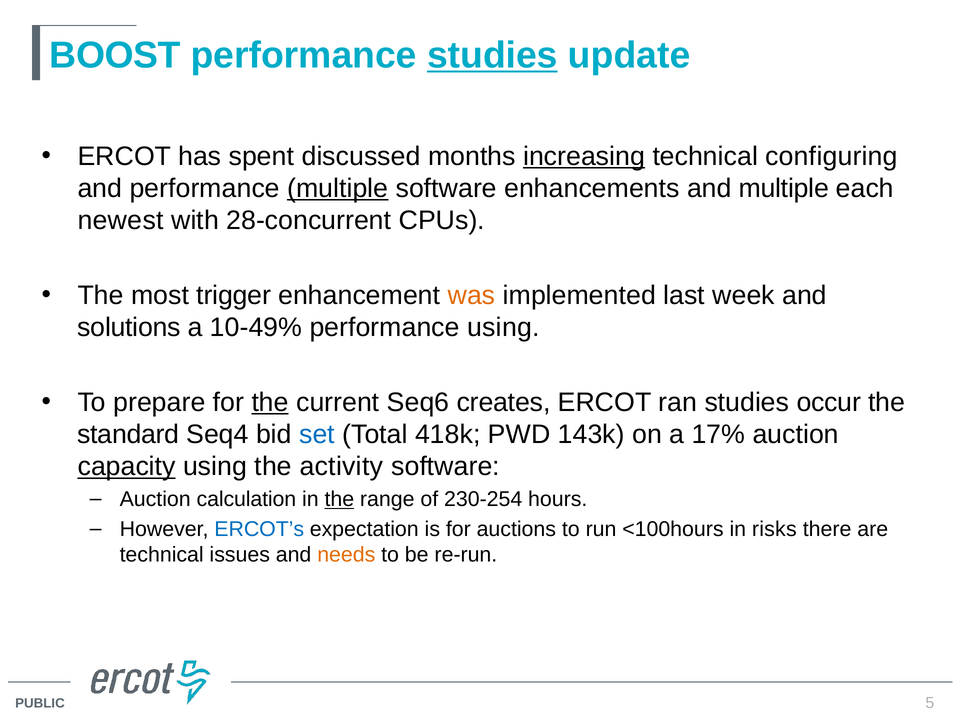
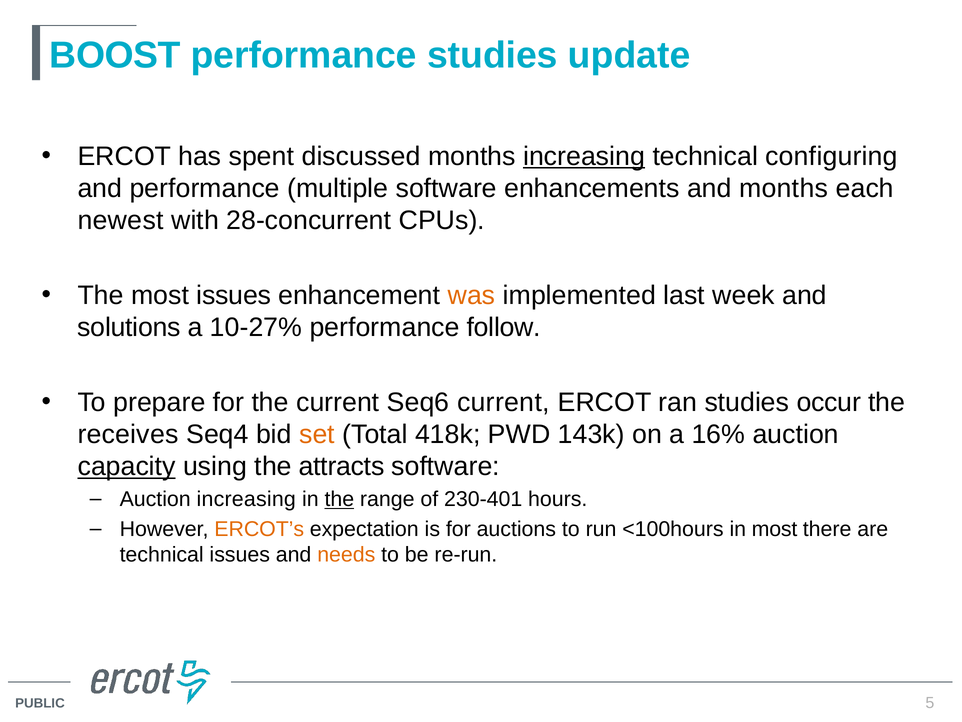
studies at (492, 55) underline: present -> none
multiple at (338, 188) underline: present -> none
and multiple: multiple -> months
most trigger: trigger -> issues
10-49%: 10-49% -> 10-27%
performance using: using -> follow
the at (270, 402) underline: present -> none
Seq6 creates: creates -> current
standard: standard -> receives
set colour: blue -> orange
17%: 17% -> 16%
activity: activity -> attracts
Auction calculation: calculation -> increasing
230-254: 230-254 -> 230-401
ERCOT’s colour: blue -> orange
in risks: risks -> most
